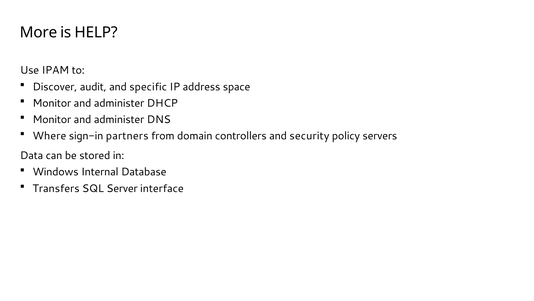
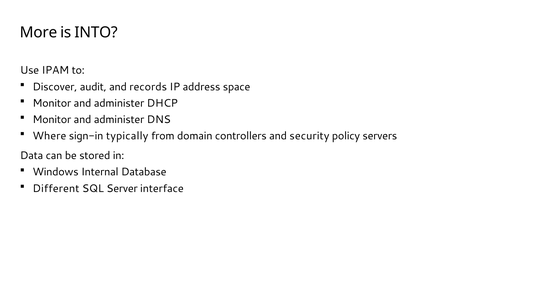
HELP: HELP -> INTO
specific: specific -> records
partners: partners -> typically
Transfers: Transfers -> Different
